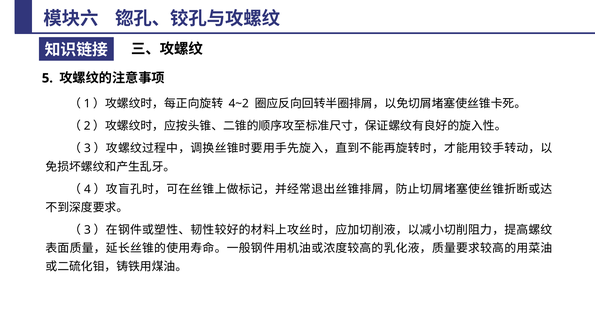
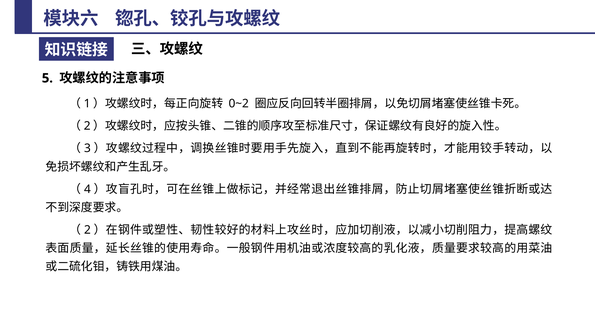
4~2: 4~2 -> 0~2
3 at (87, 230): 3 -> 2
